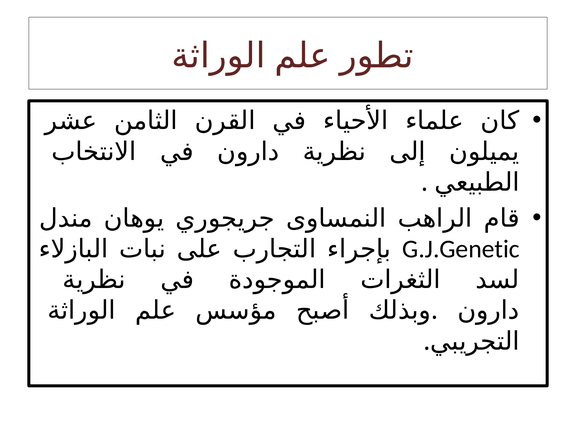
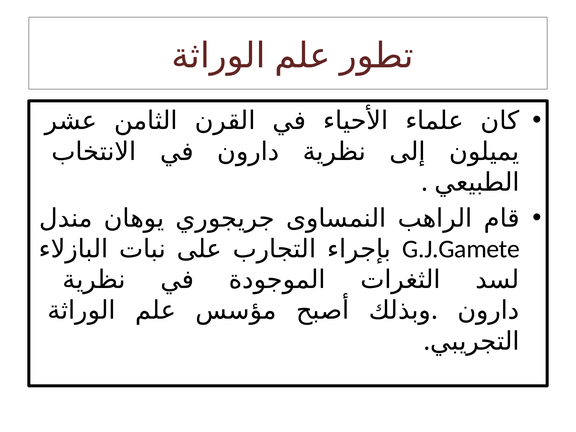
G.J.Genetic: G.J.Genetic -> G.J.Gamete
